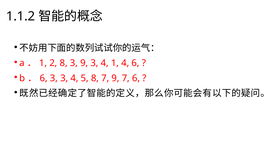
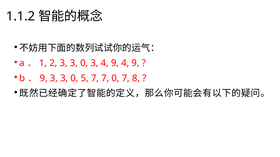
2 8: 8 -> 3
9 at (84, 63): 9 -> 0
3 4 1: 1 -> 9
6 at (136, 63): 6 -> 9
6 at (44, 78): 6 -> 9
4 at (74, 78): 4 -> 0
5 8: 8 -> 7
7 9: 9 -> 0
7 6: 6 -> 8
